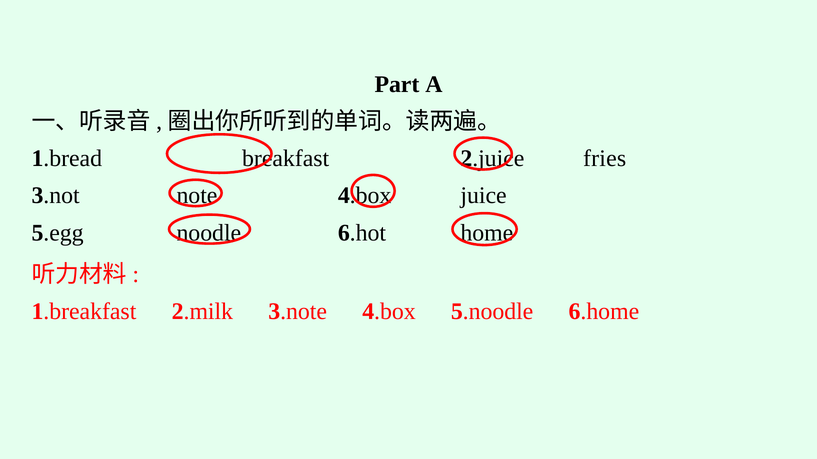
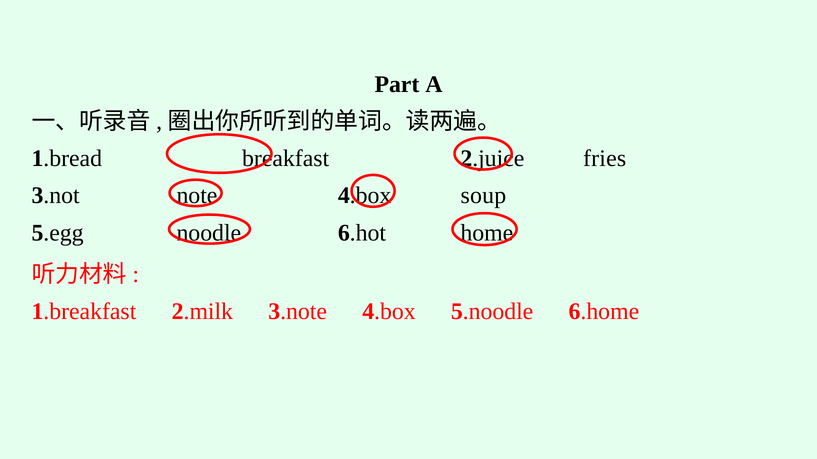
juice: juice -> soup
